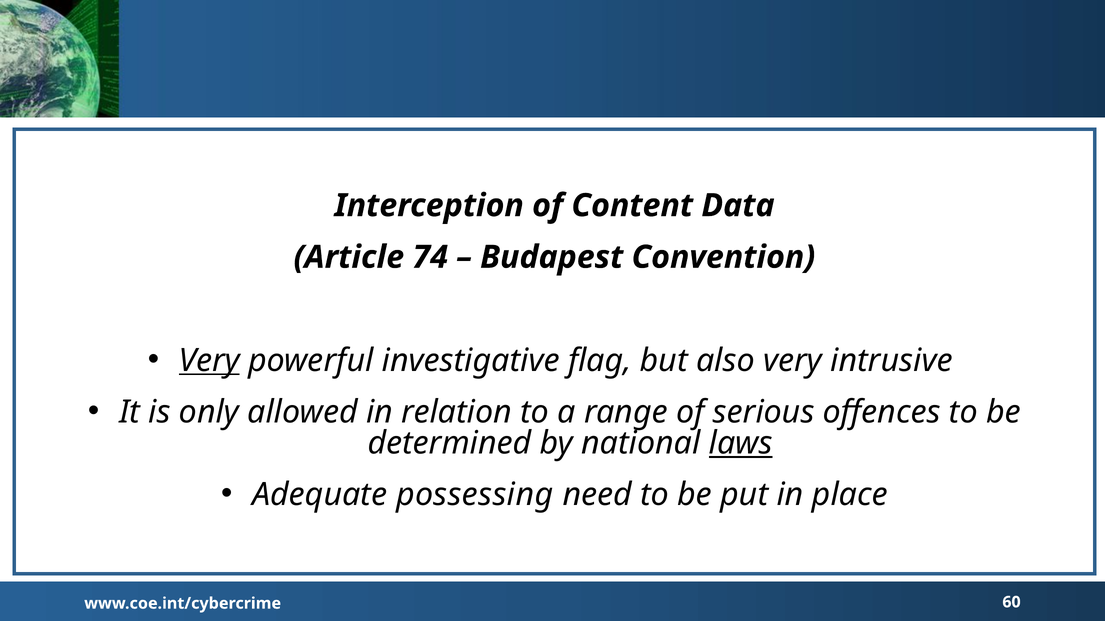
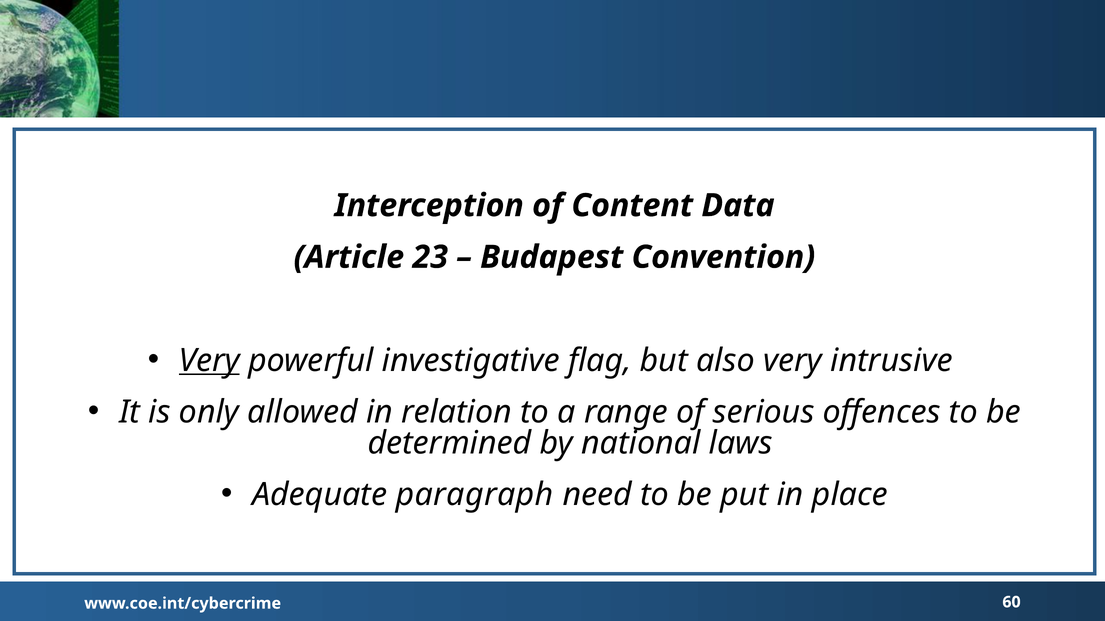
74: 74 -> 23
laws underline: present -> none
possessing: possessing -> paragraph
